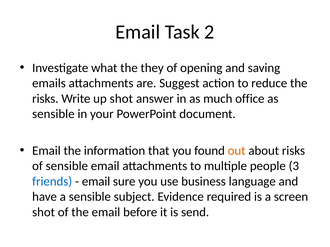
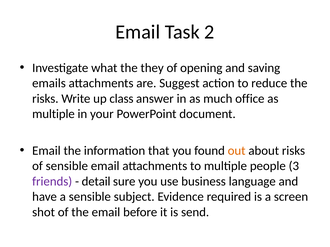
up shot: shot -> class
sensible at (53, 114): sensible -> multiple
friends colour: blue -> purple
email at (96, 182): email -> detail
